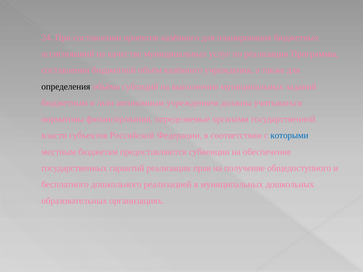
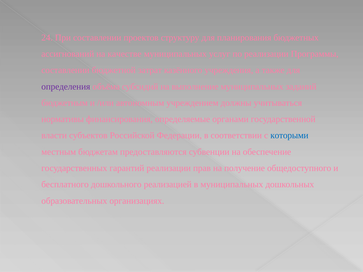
проектов казённого: казённого -> структуру
объём: объём -> затрат
определения colour: black -> purple
